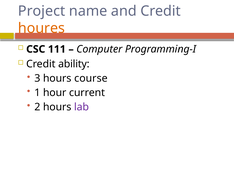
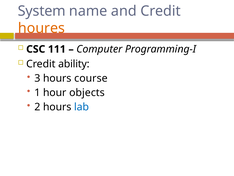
Project: Project -> System
current: current -> objects
lab colour: purple -> blue
